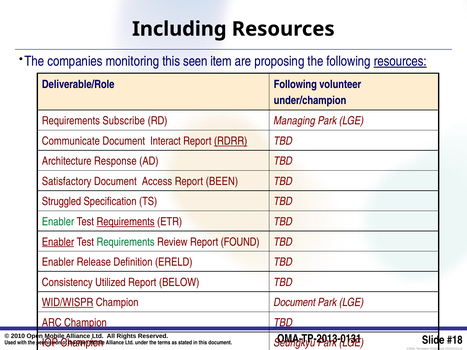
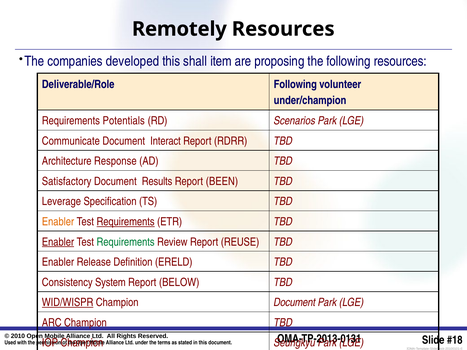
Including: Including -> Remotely
monitoring: monitoring -> developed
seen: seen -> shall
resources at (400, 61) underline: present -> none
Subscribe: Subscribe -> Potentials
Managing: Managing -> Scenarios
RDRR underline: present -> none
Access: Access -> Results
Struggled: Struggled -> Leverage
Enabler at (58, 222) colour: green -> orange
FOUND: FOUND -> REUSE
Utilized: Utilized -> System
TBD at (283, 323) underline: present -> none
